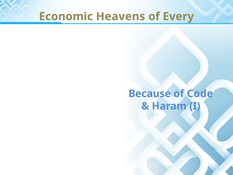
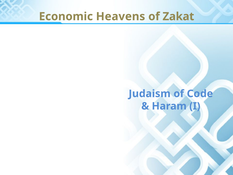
Every: Every -> Zakat
Because: Because -> Judaism
